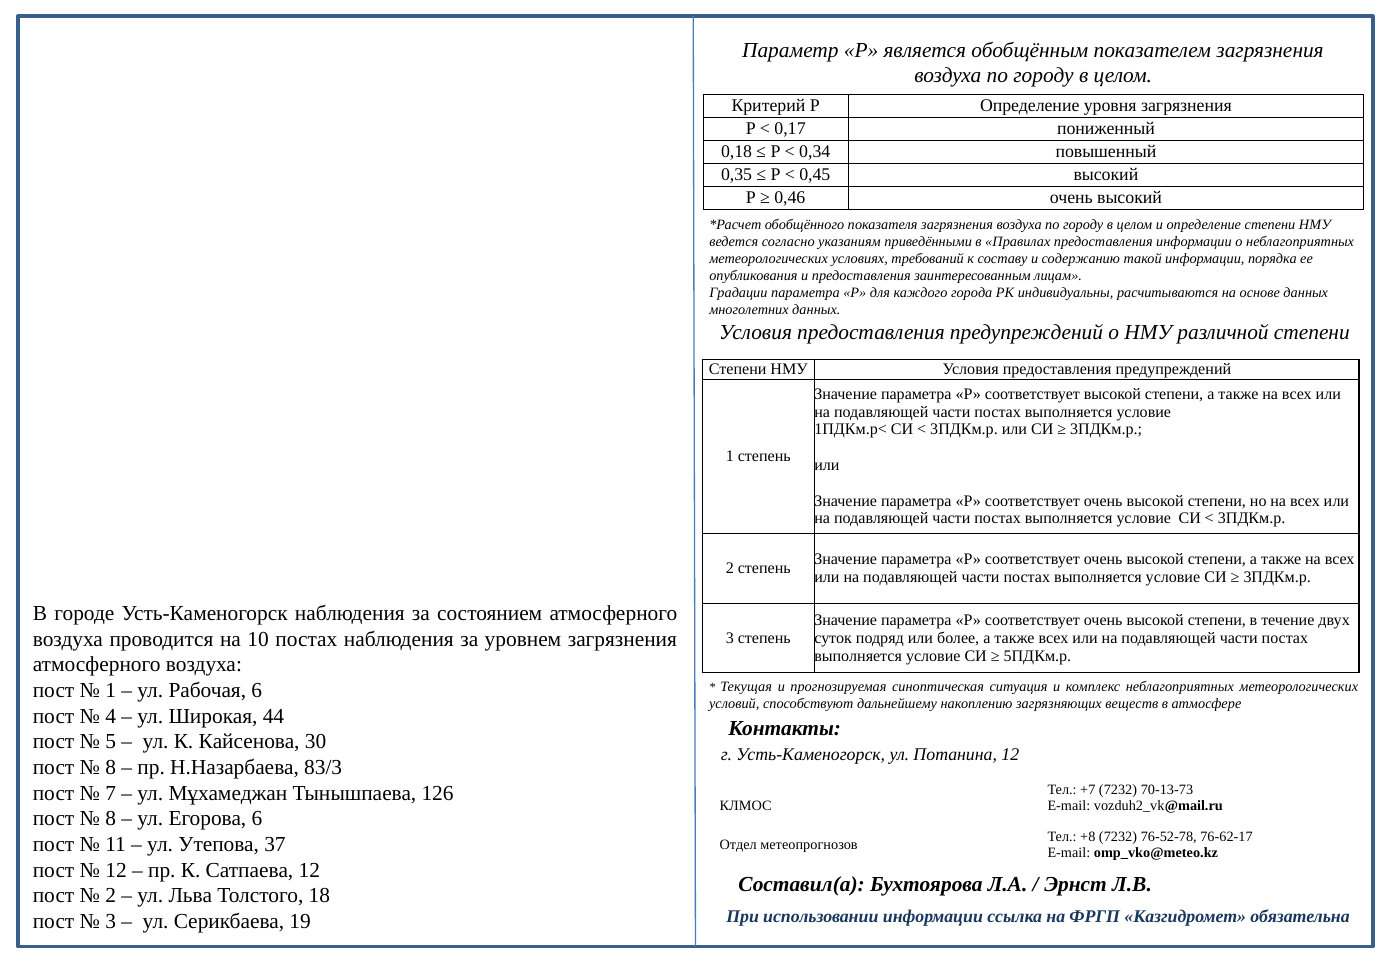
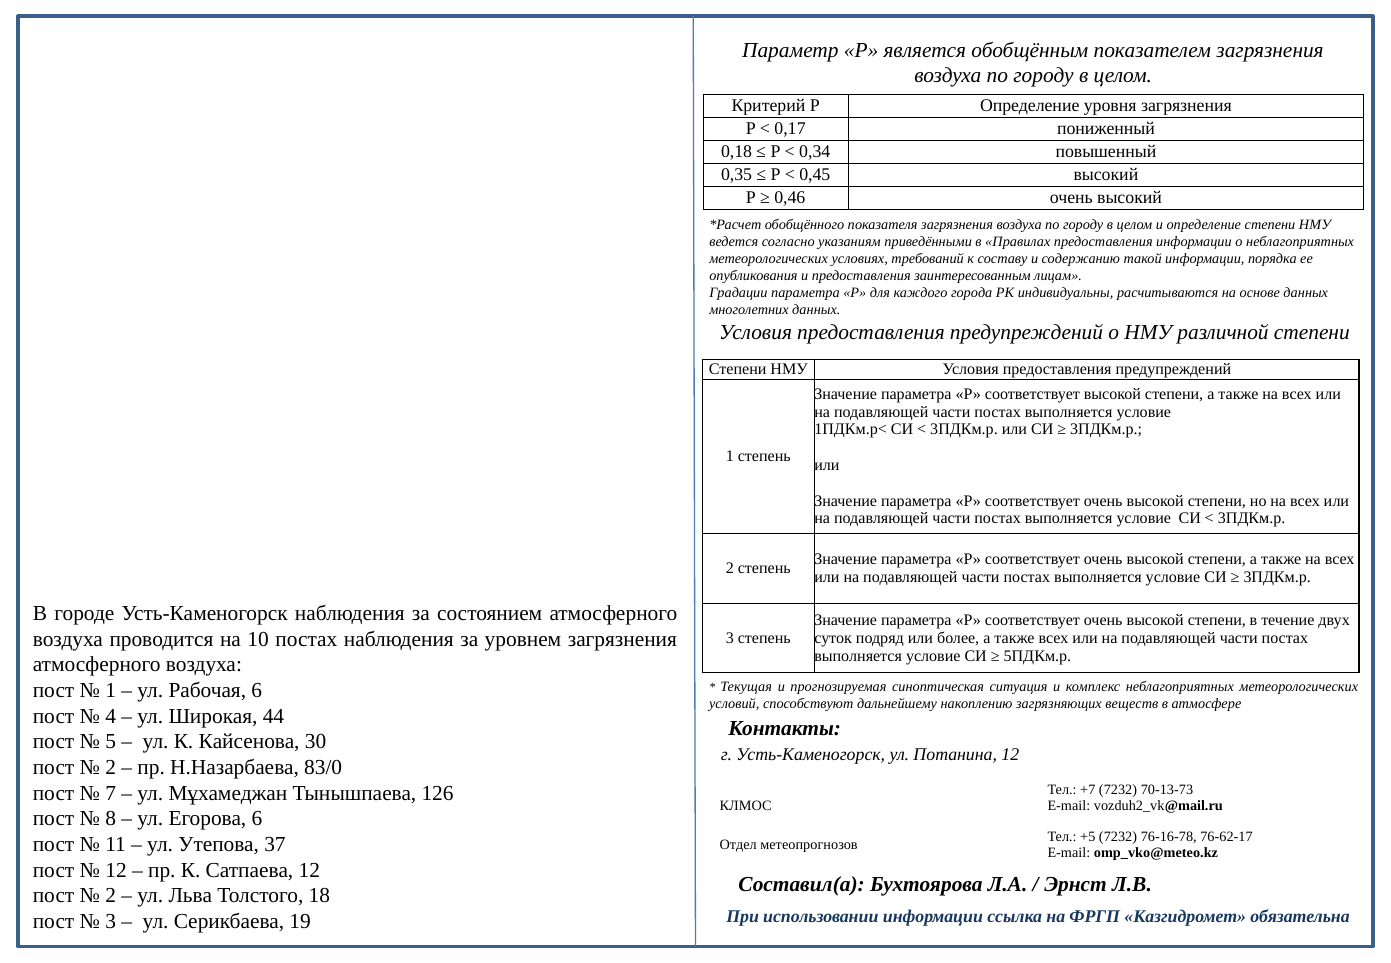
8 at (111, 767): 8 -> 2
83/3: 83/3 -> 83/0
+8: +8 -> +5
76-52-78: 76-52-78 -> 76-16-78
